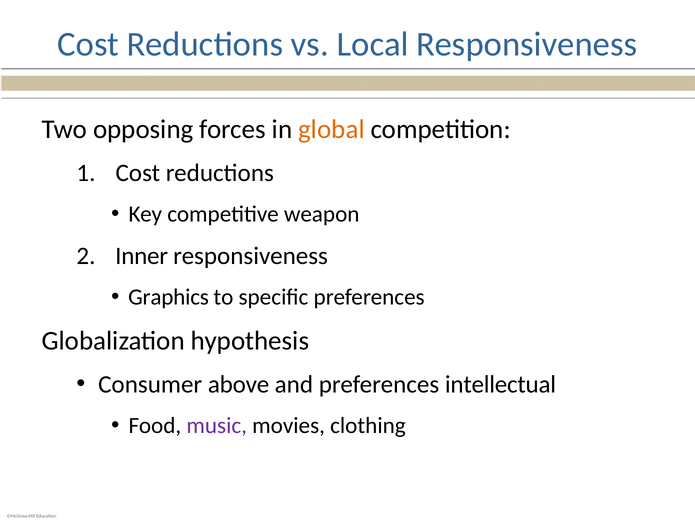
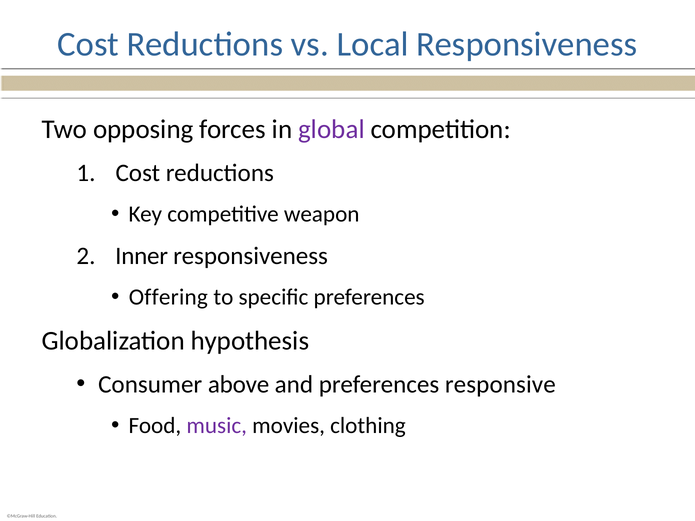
global colour: orange -> purple
Graphics: Graphics -> Offering
intellectual: intellectual -> responsive
